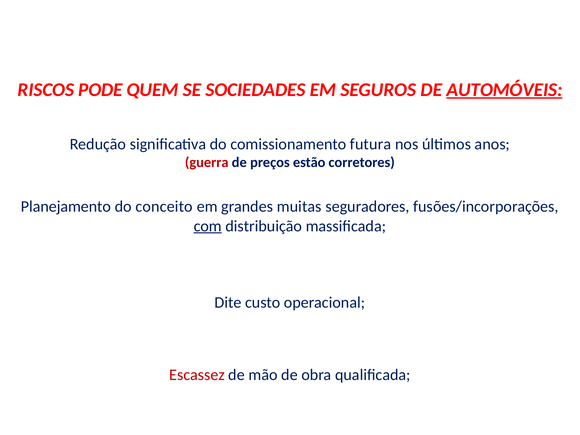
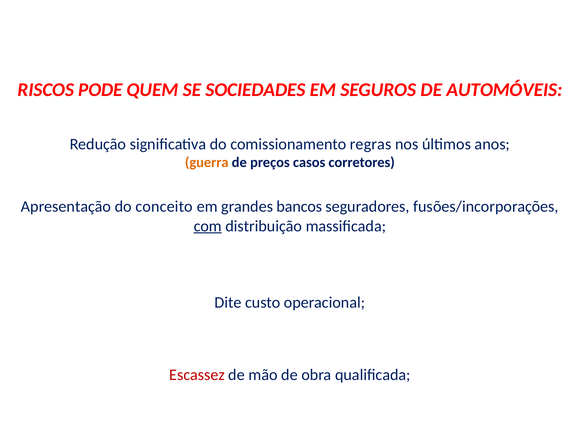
AUTOMÓVEIS underline: present -> none
futura: futura -> regras
guerra colour: red -> orange
estão: estão -> casos
Planejamento: Planejamento -> Apresentação
muitas: muitas -> bancos
